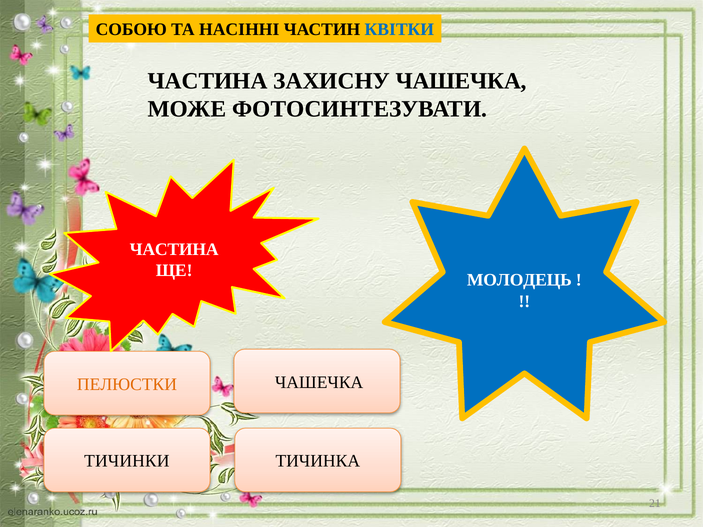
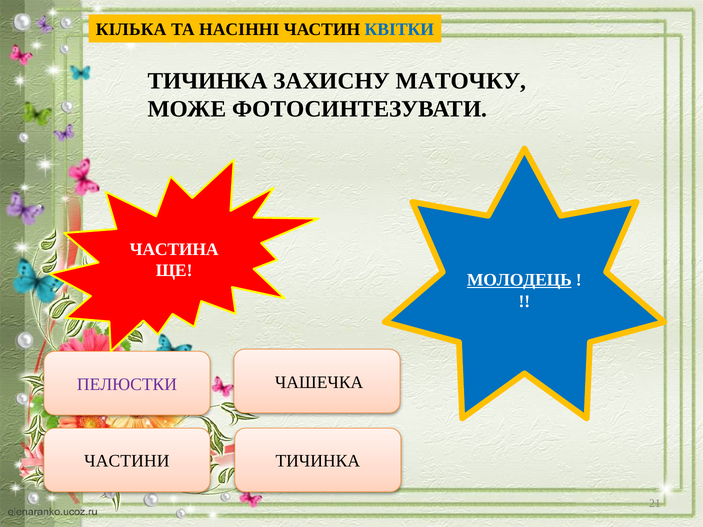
СОБОЮ: СОБОЮ -> КІЛЬКА
ЧАСТИНА at (208, 81): ЧАСТИНА -> ТИЧИНКА
ЗАХИСНУ ЧАШЕЧКА: ЧАШЕЧКА -> МАТОЧКУ
МОЛОДЕЦЬ underline: none -> present
ПЕЛЮСТКИ colour: orange -> purple
ТИЧИНКИ: ТИЧИНКИ -> ЧАСТИНИ
